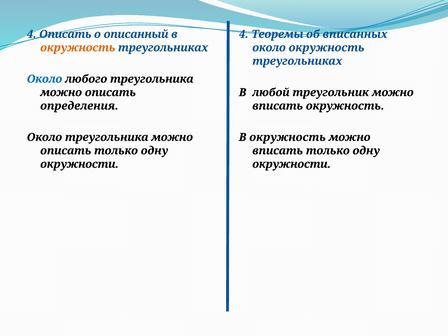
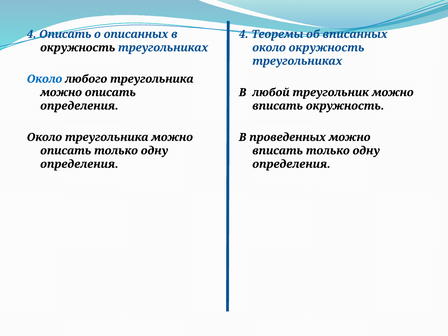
описанный: описанный -> описанных
окружность at (78, 48) colour: orange -> black
окружность at (288, 137): окружность -> проведенных
окружности at (79, 164): окружности -> определения
окружности at (292, 164): окружности -> определения
